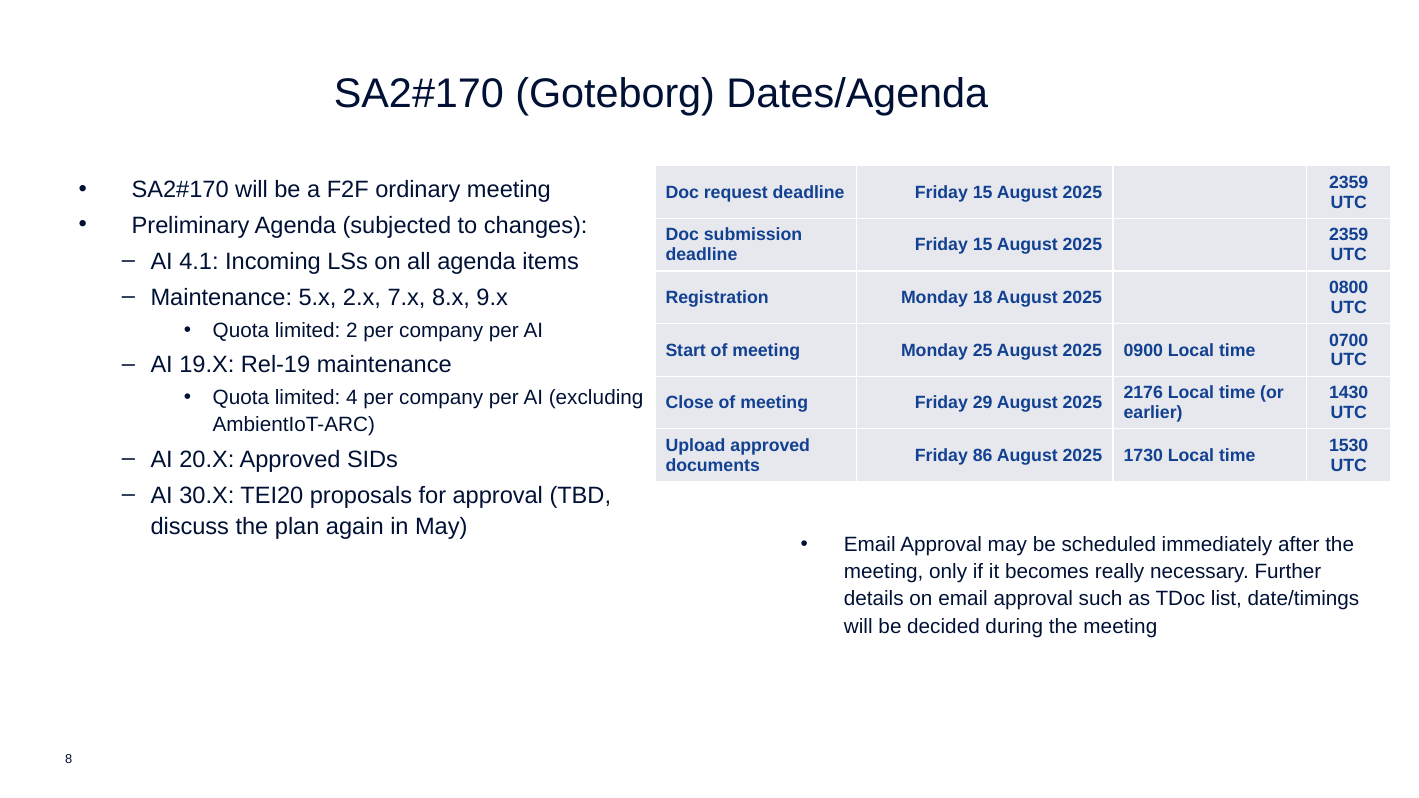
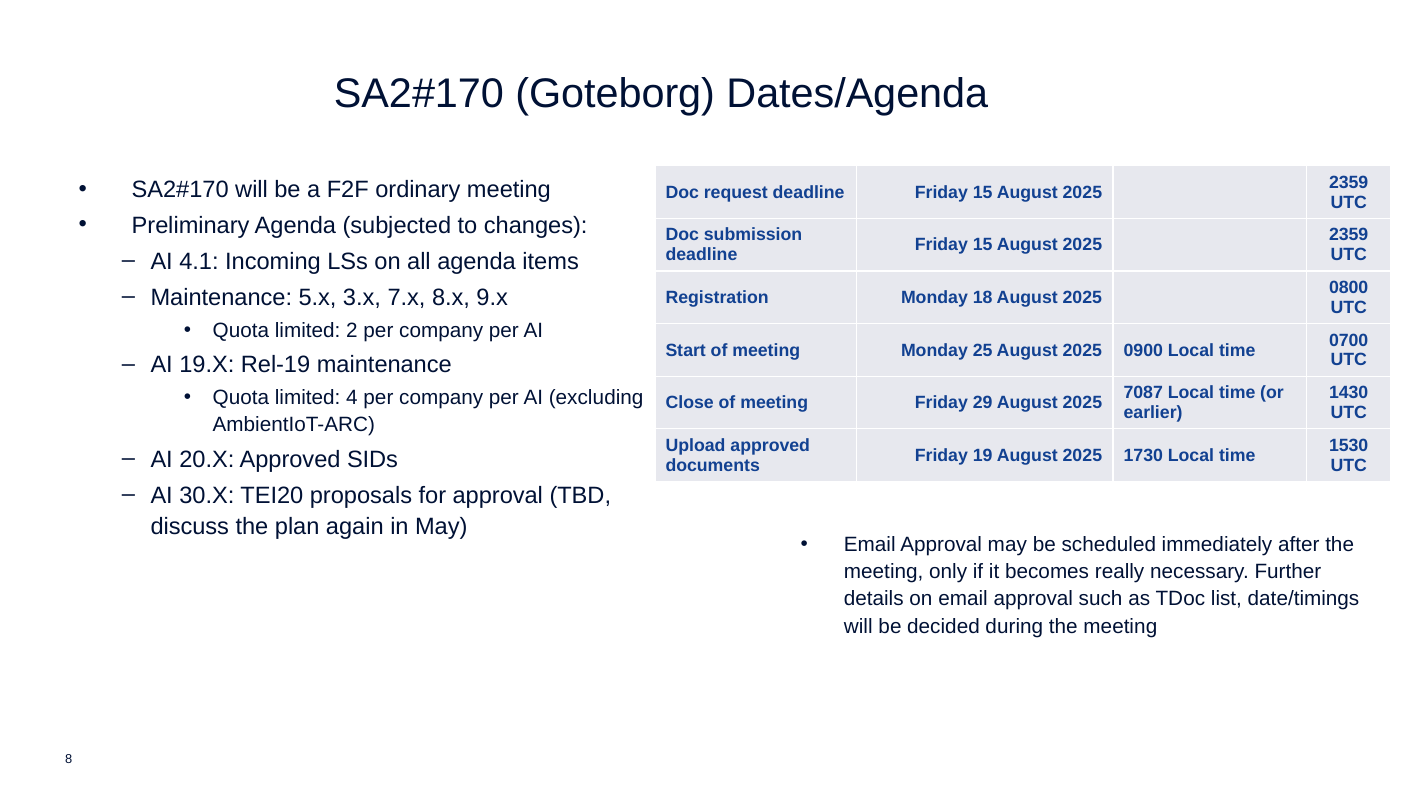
2.x: 2.x -> 3.x
2176: 2176 -> 7087
86: 86 -> 19
